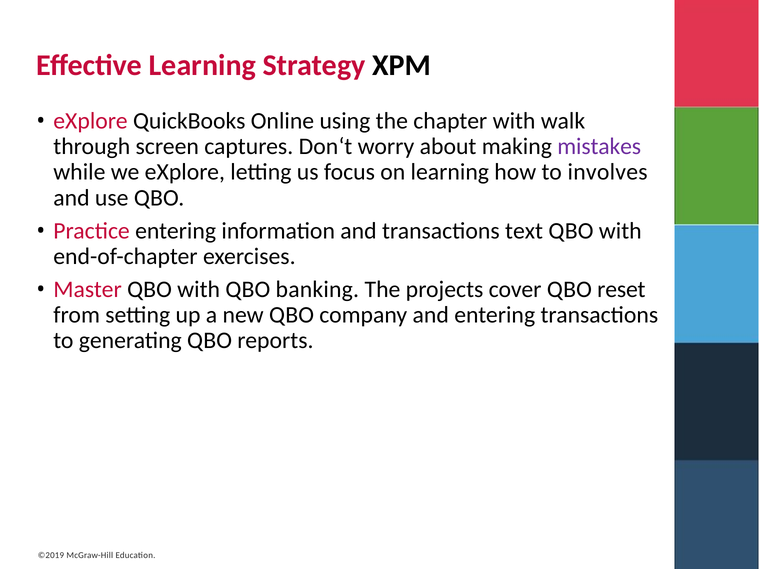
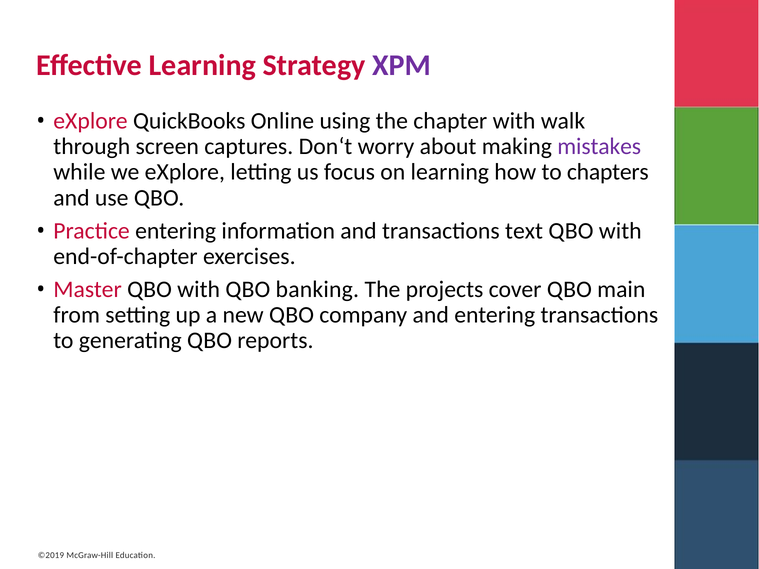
XPM colour: black -> purple
involves: involves -> chapters
reset: reset -> main
